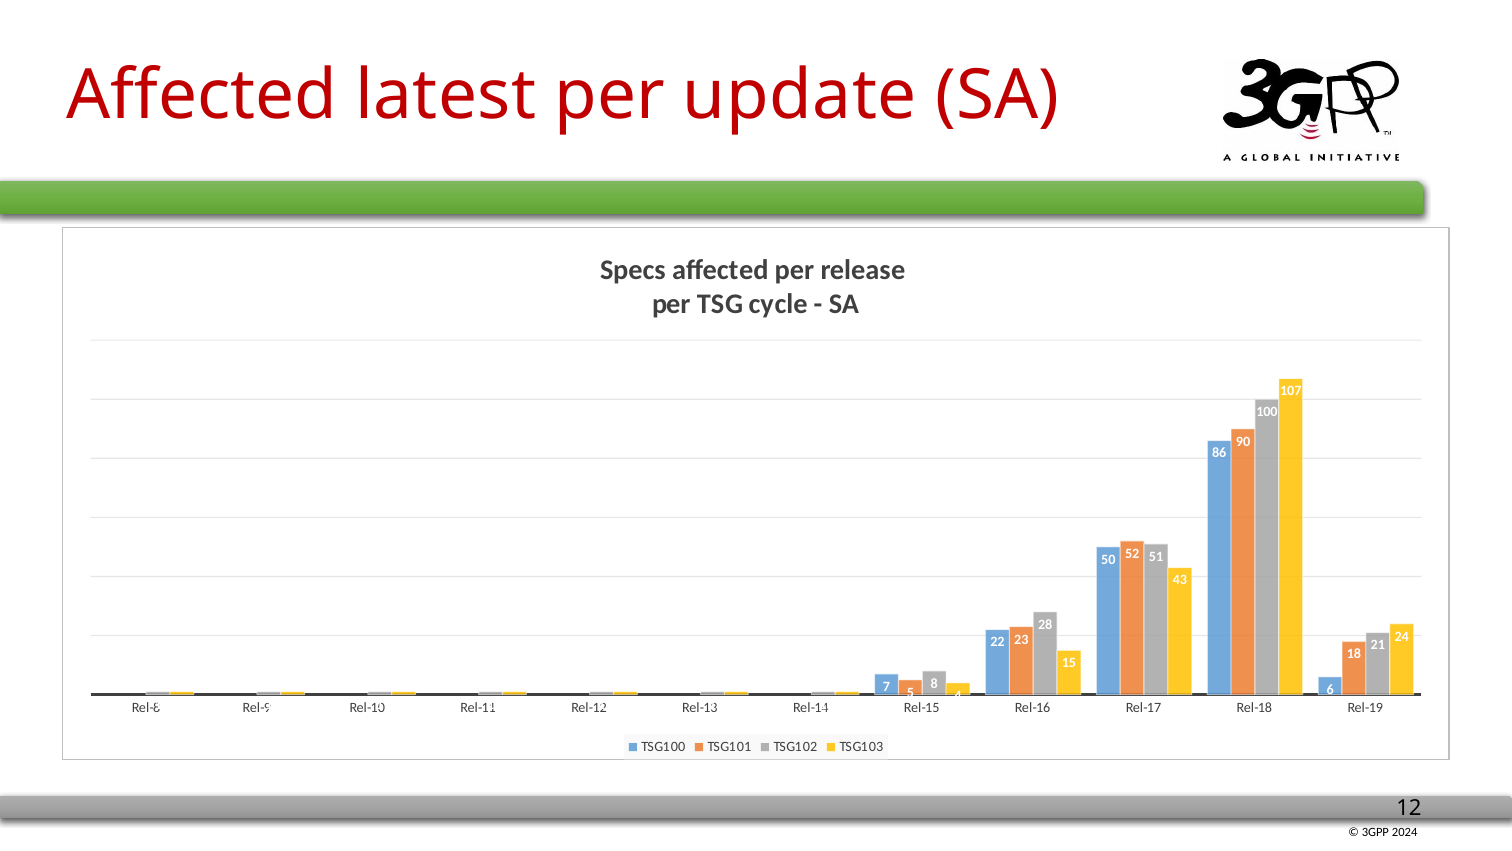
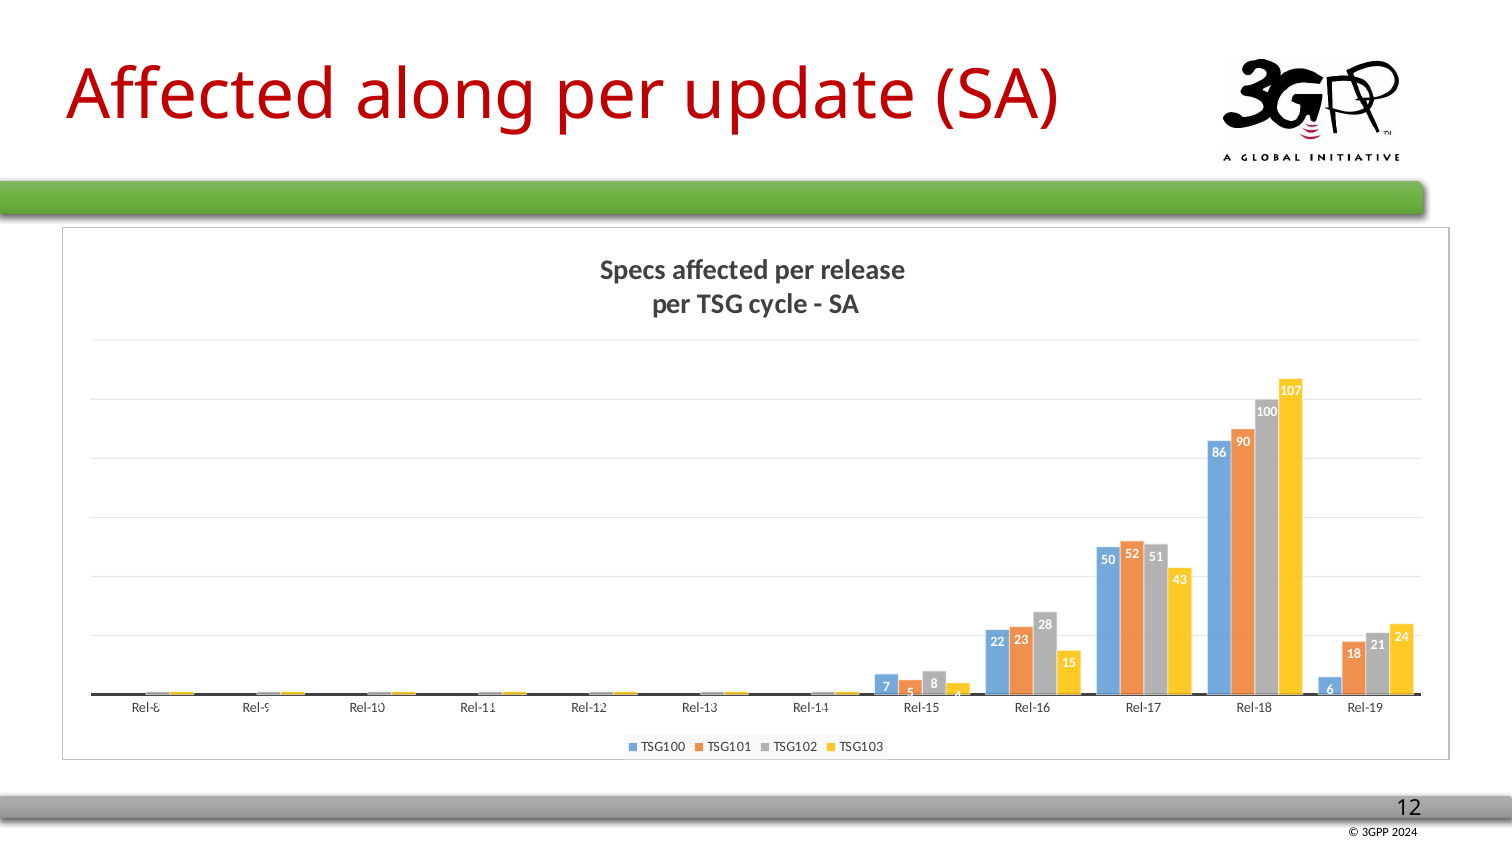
latest: latest -> along
